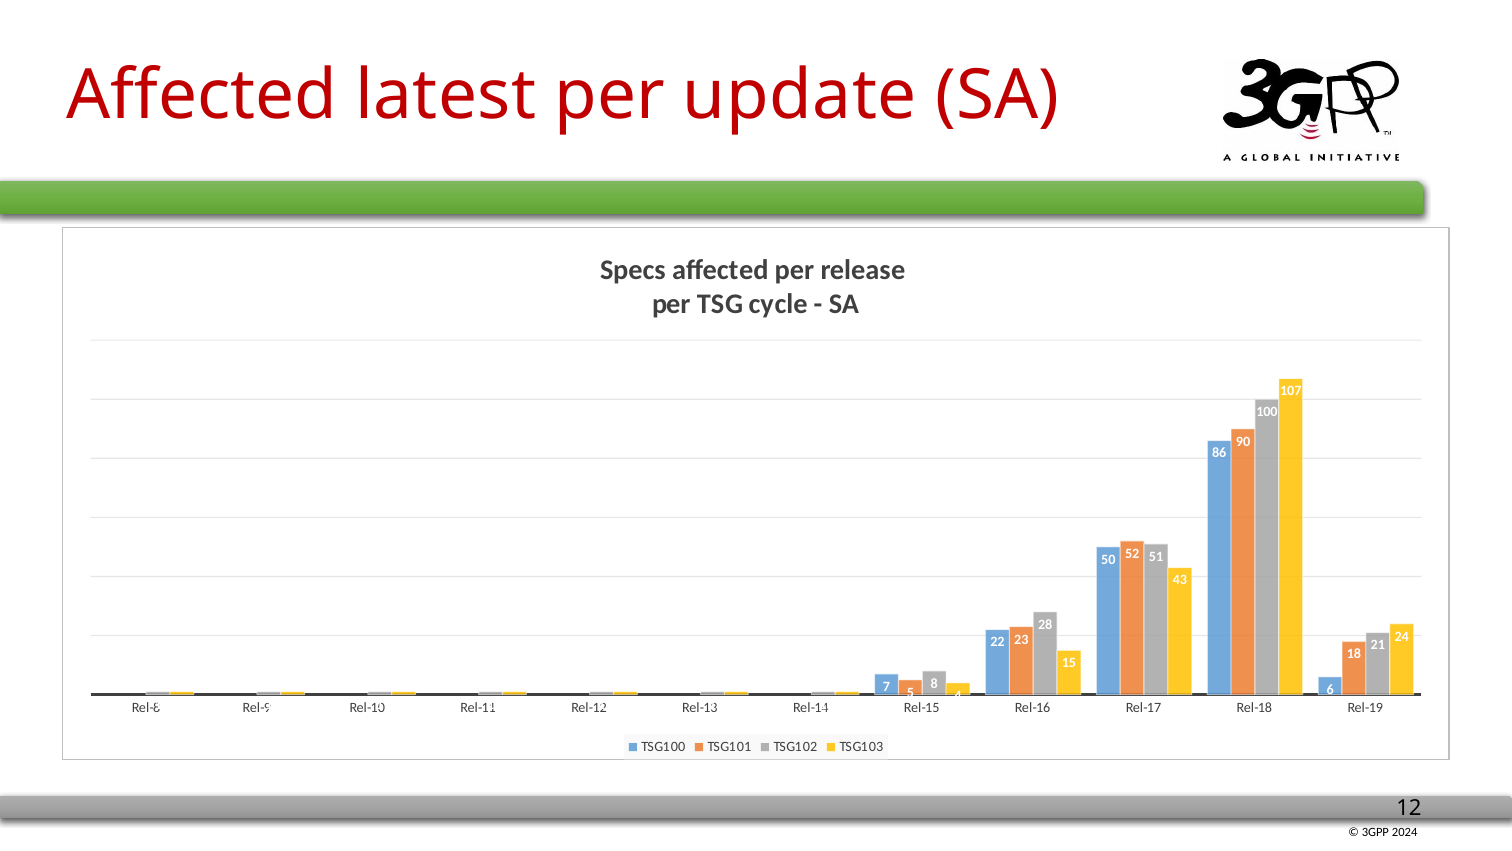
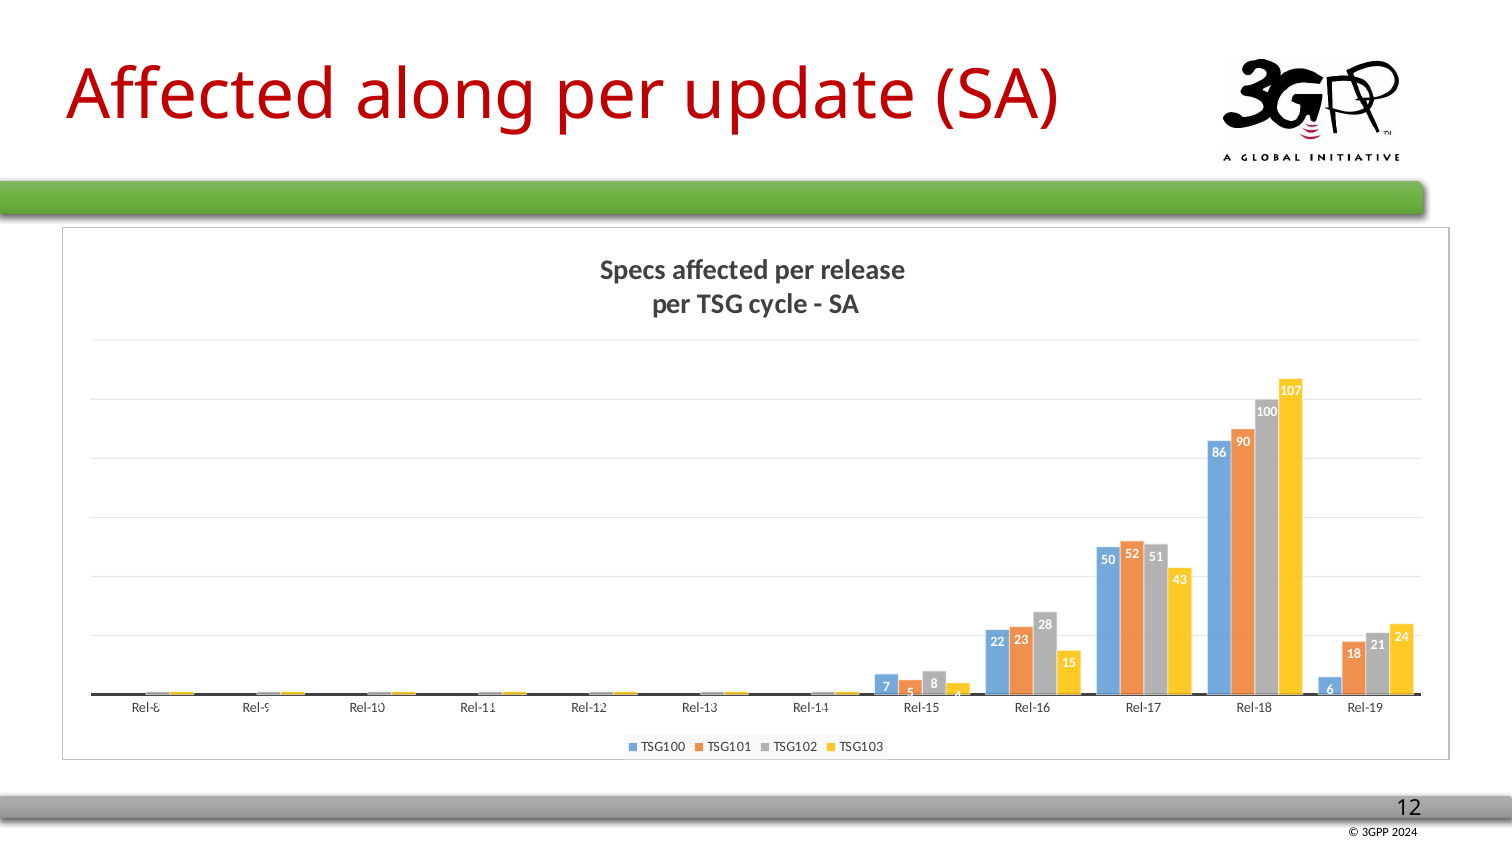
latest: latest -> along
